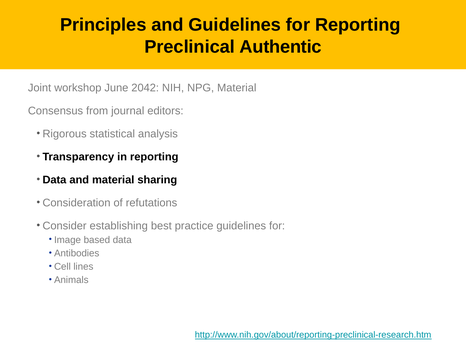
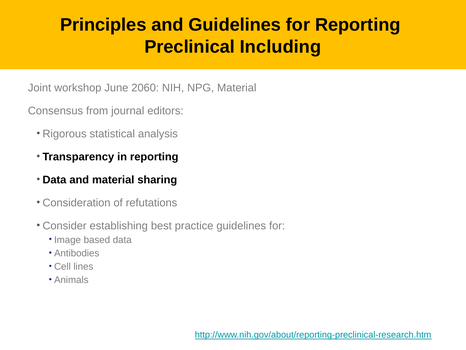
Authentic: Authentic -> Including
2042: 2042 -> 2060
